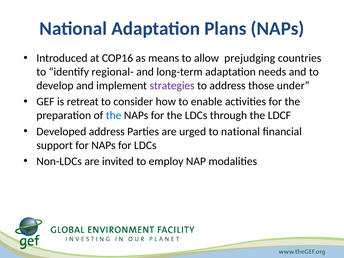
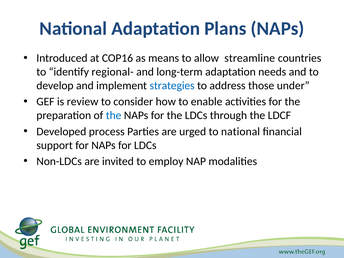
prejudging: prejudging -> streamline
strategies colour: purple -> blue
retreat: retreat -> review
Developed address: address -> process
